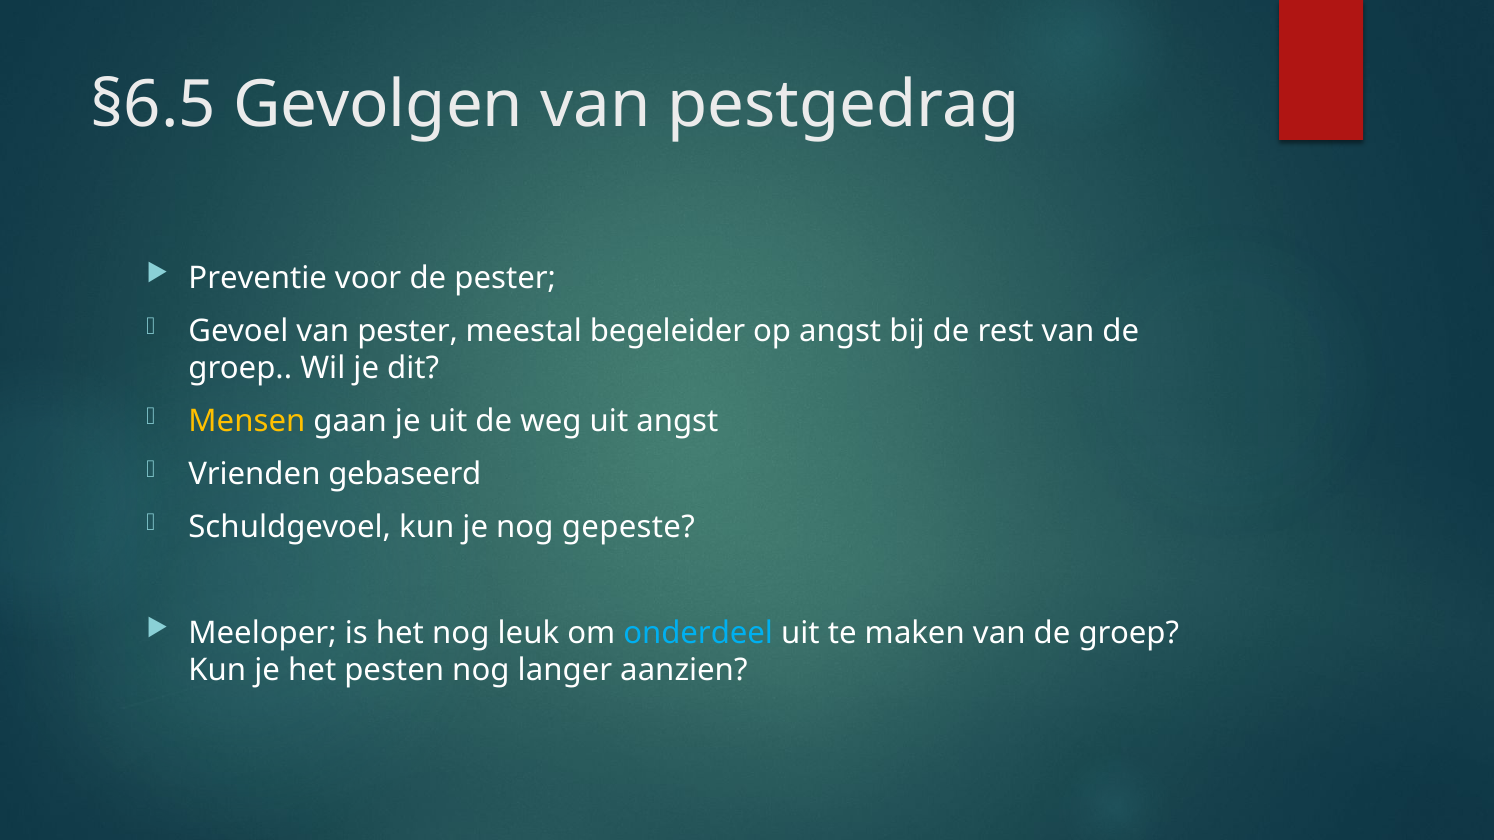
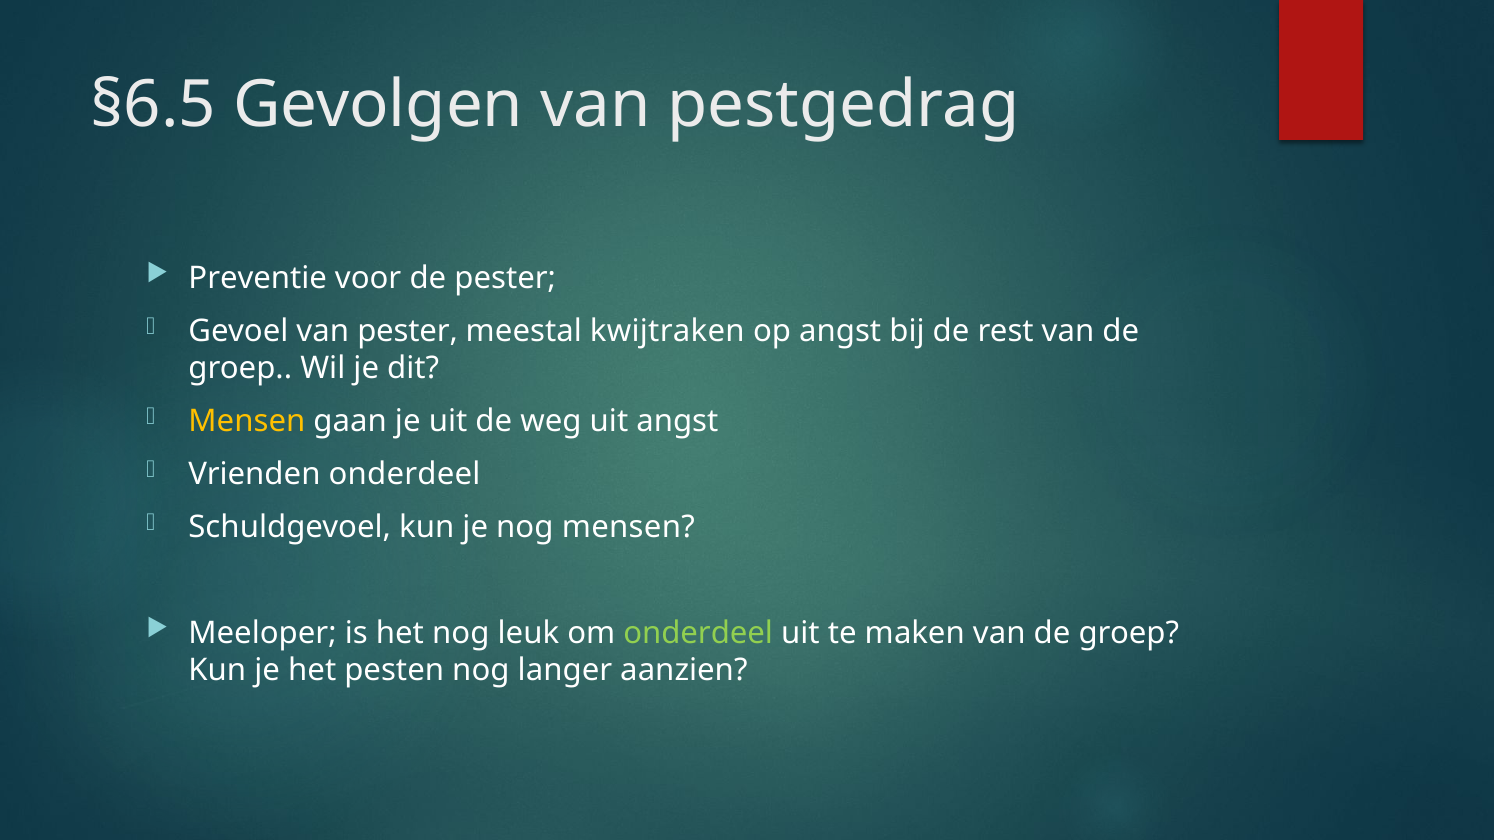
begeleider: begeleider -> kwijtraken
Vrienden gebaseerd: gebaseerd -> onderdeel
nog gepeste: gepeste -> mensen
onderdeel at (698, 633) colour: light blue -> light green
